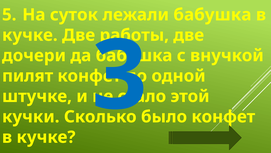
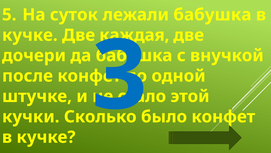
работы: работы -> каждая
пилят: пилят -> после
